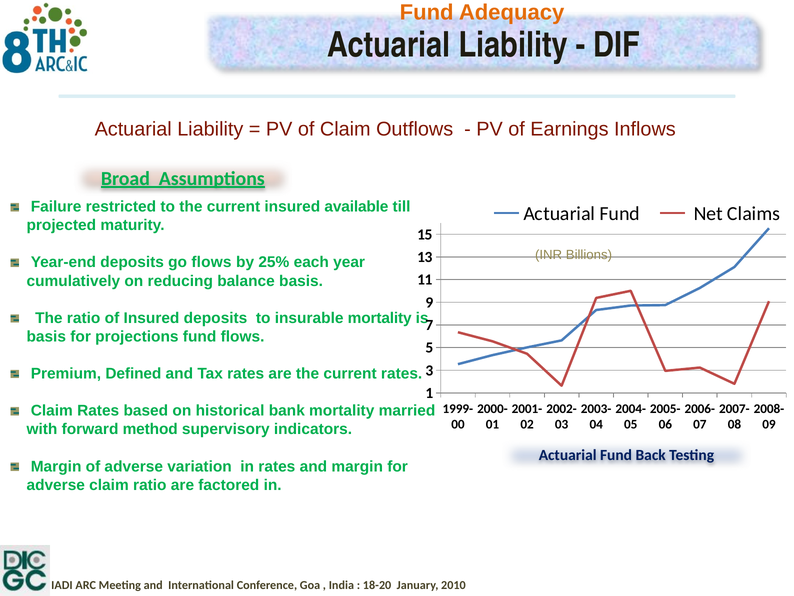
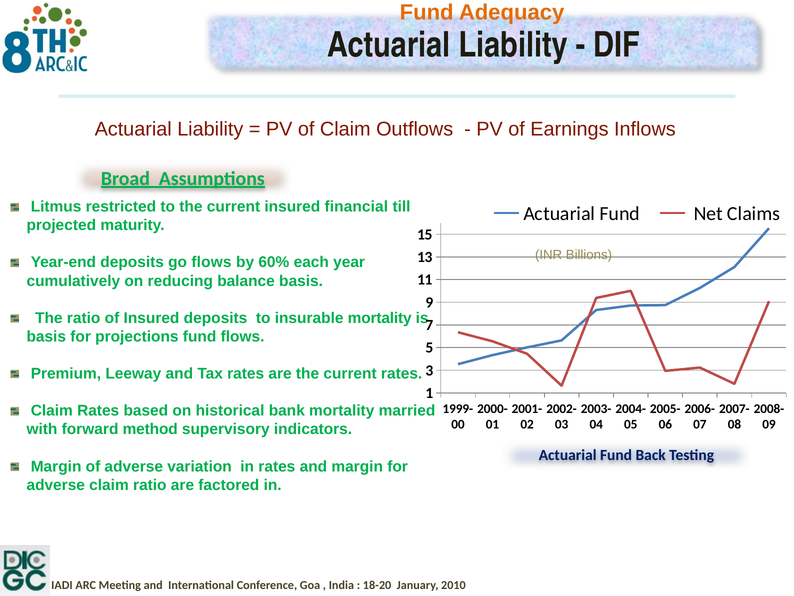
Failure: Failure -> Litmus
available: available -> financial
25%: 25% -> 60%
Defined: Defined -> Leeway
